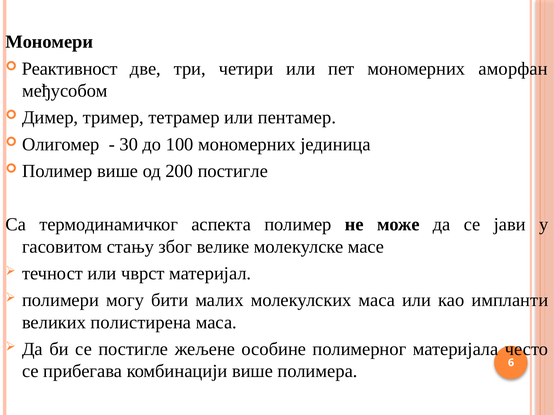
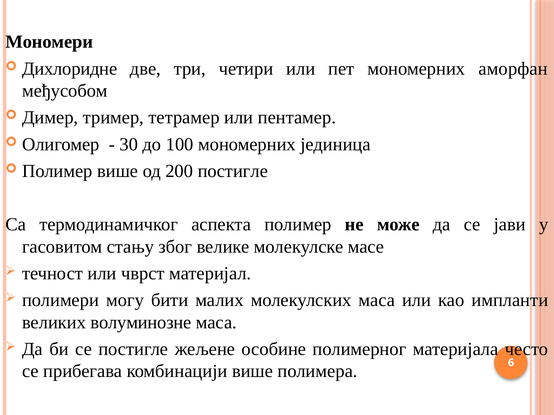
Реактивност: Реактивност -> Дихлоридне
полистирена: полистирена -> волуминозне
